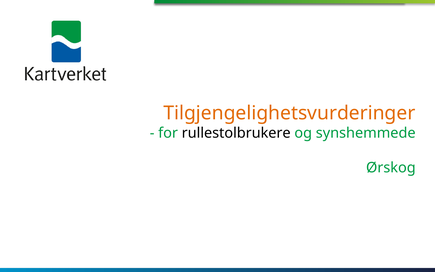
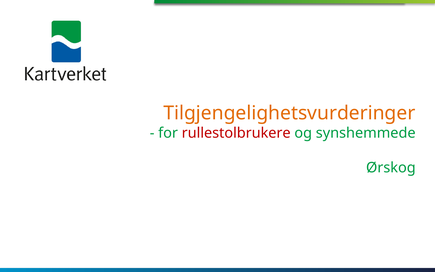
rullestolbrukere colour: black -> red
